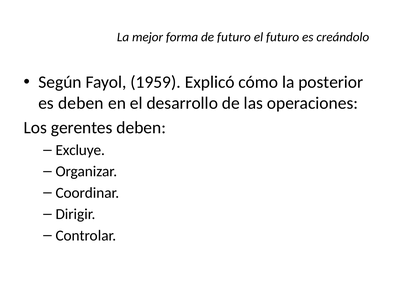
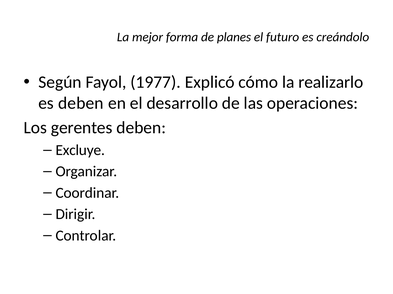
de futuro: futuro -> planes
1959: 1959 -> 1977
posterior: posterior -> realizarlo
